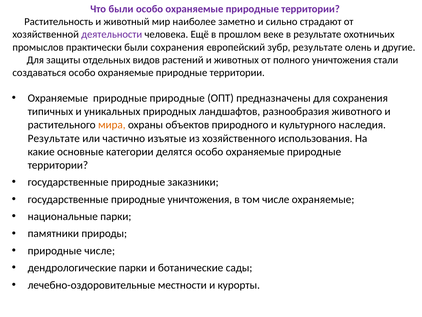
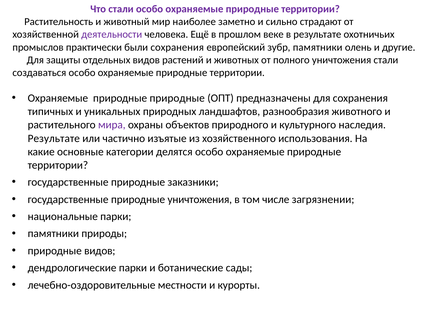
Что были: были -> стали
зубр результате: результате -> памятники
мира colour: orange -> purple
числе охраняемые: охраняемые -> загрязнении
природные числе: числе -> видов
